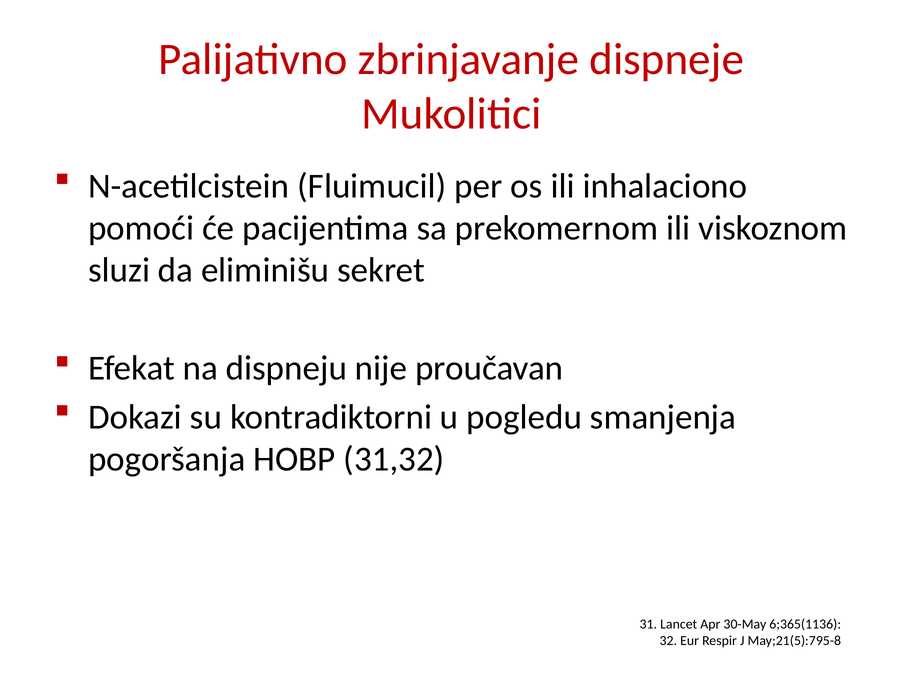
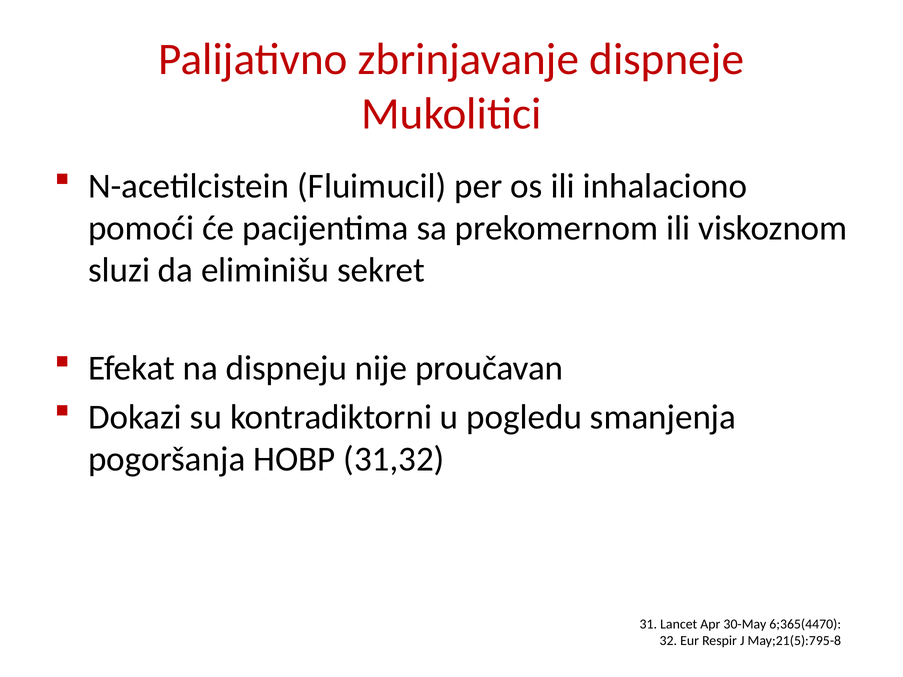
6;365(1136: 6;365(1136 -> 6;365(4470
